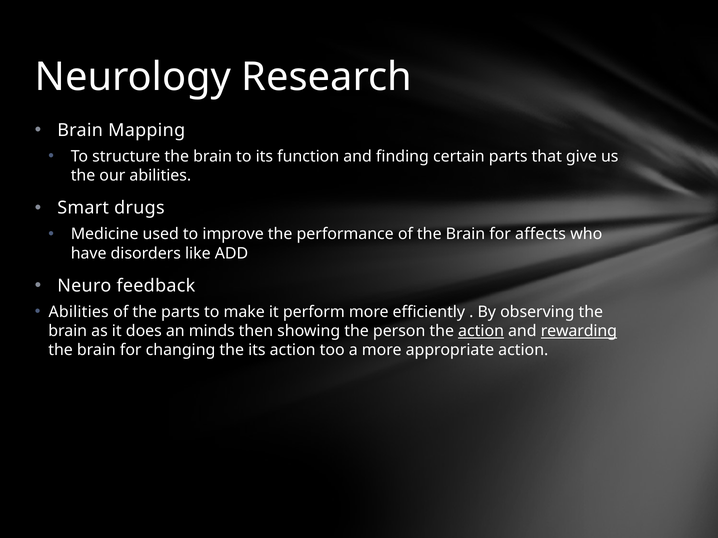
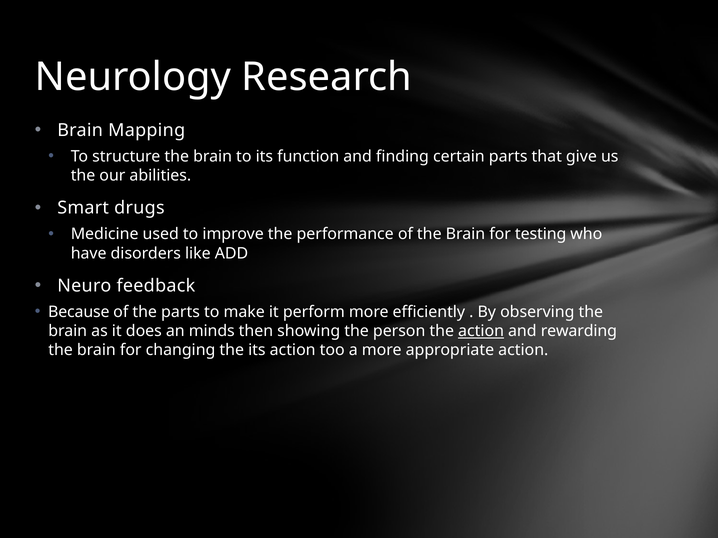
affects: affects -> testing
Abilities at (79, 312): Abilities -> Because
rewarding underline: present -> none
